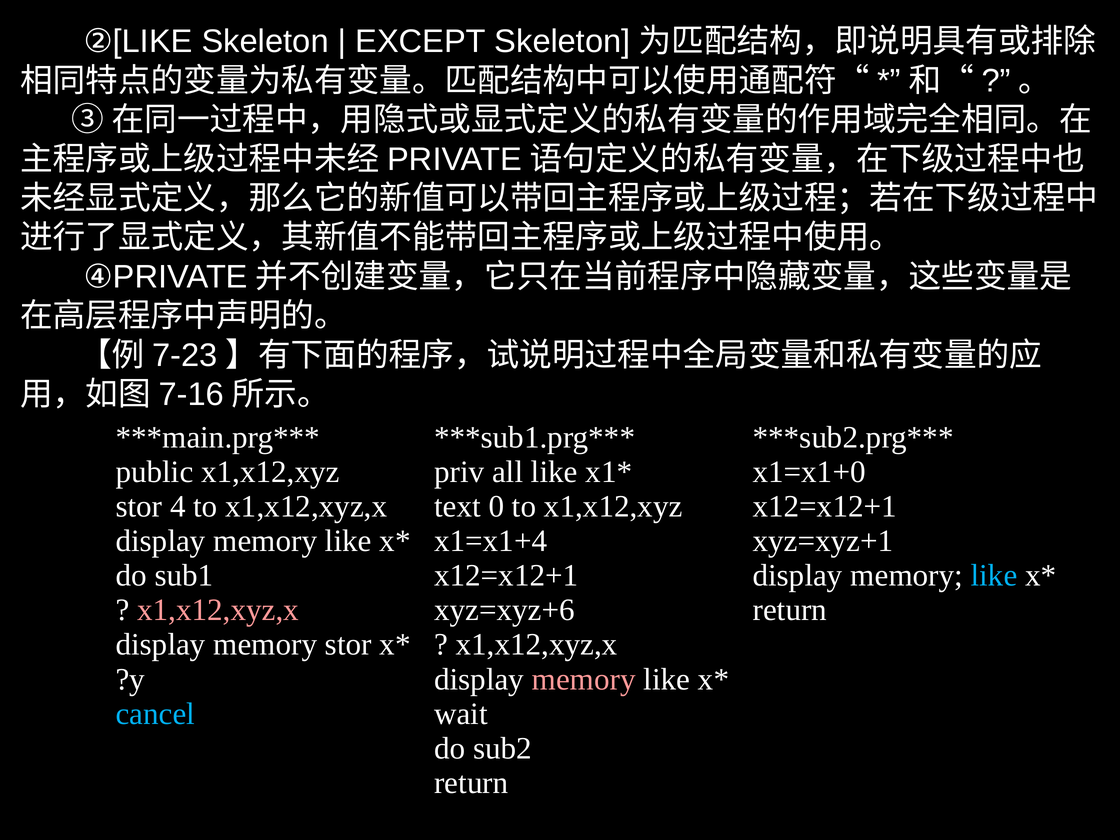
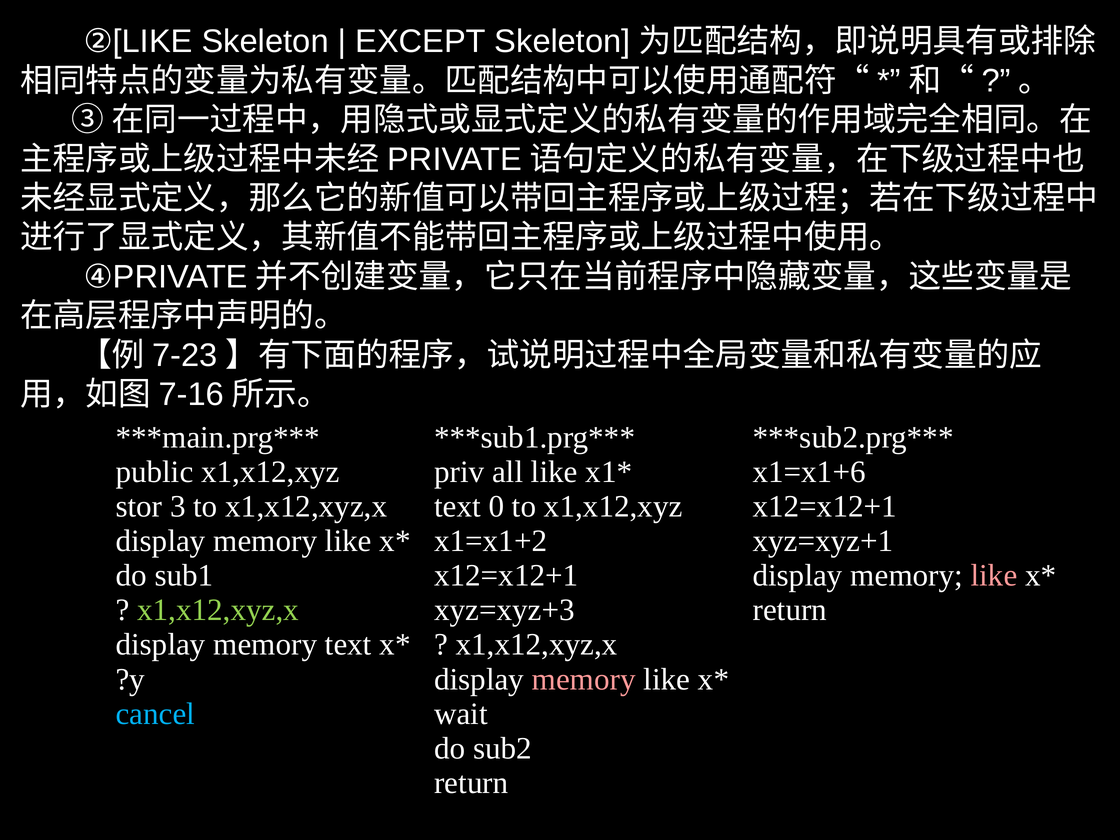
x1=x1+0: x1=x1+0 -> x1=x1+6
4: 4 -> 3
x1=x1+4: x1=x1+4 -> x1=x1+2
like at (994, 576) colour: light blue -> pink
x1,x12,xyz,x at (218, 610) colour: pink -> light green
xyz=xyz+6: xyz=xyz+6 -> xyz=xyz+3
memory stor: stor -> text
